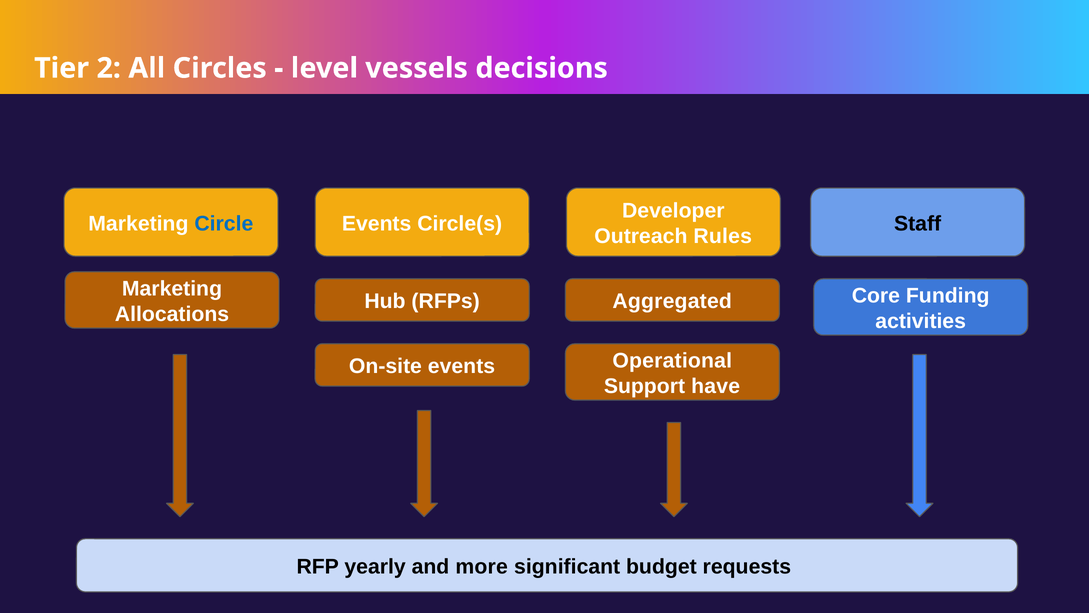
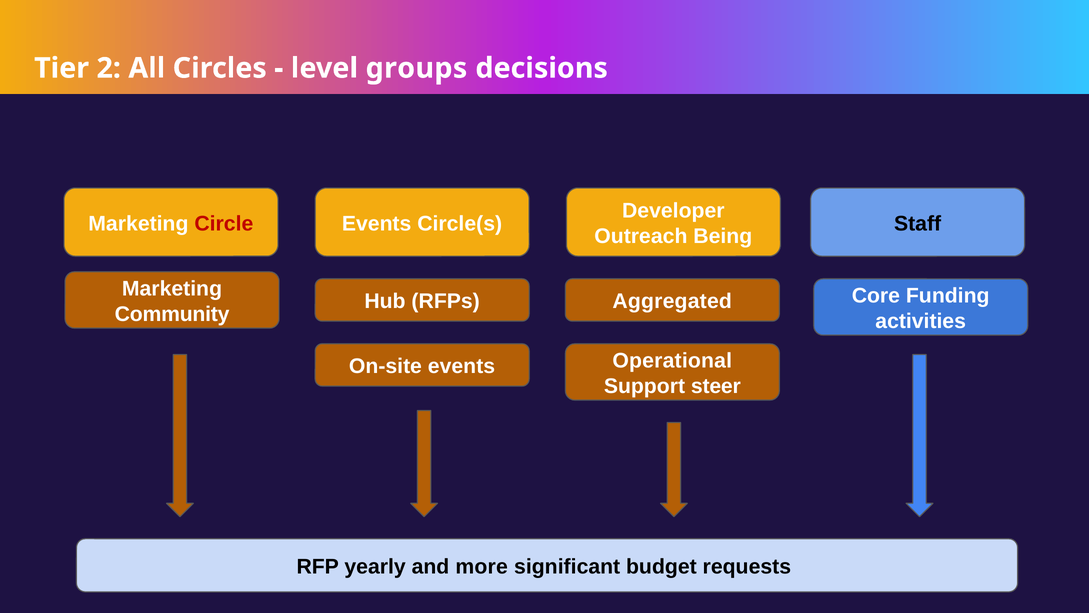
vessels: vessels -> groups
Circle colour: blue -> red
Rules: Rules -> Being
Allocations: Allocations -> Community
have: have -> steer
